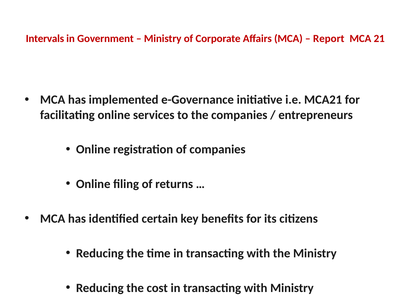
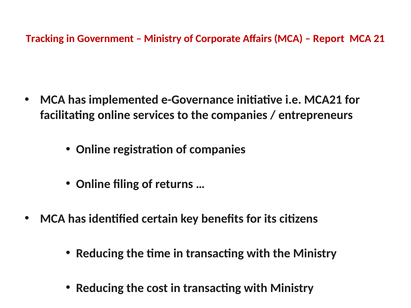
Intervals: Intervals -> Tracking
